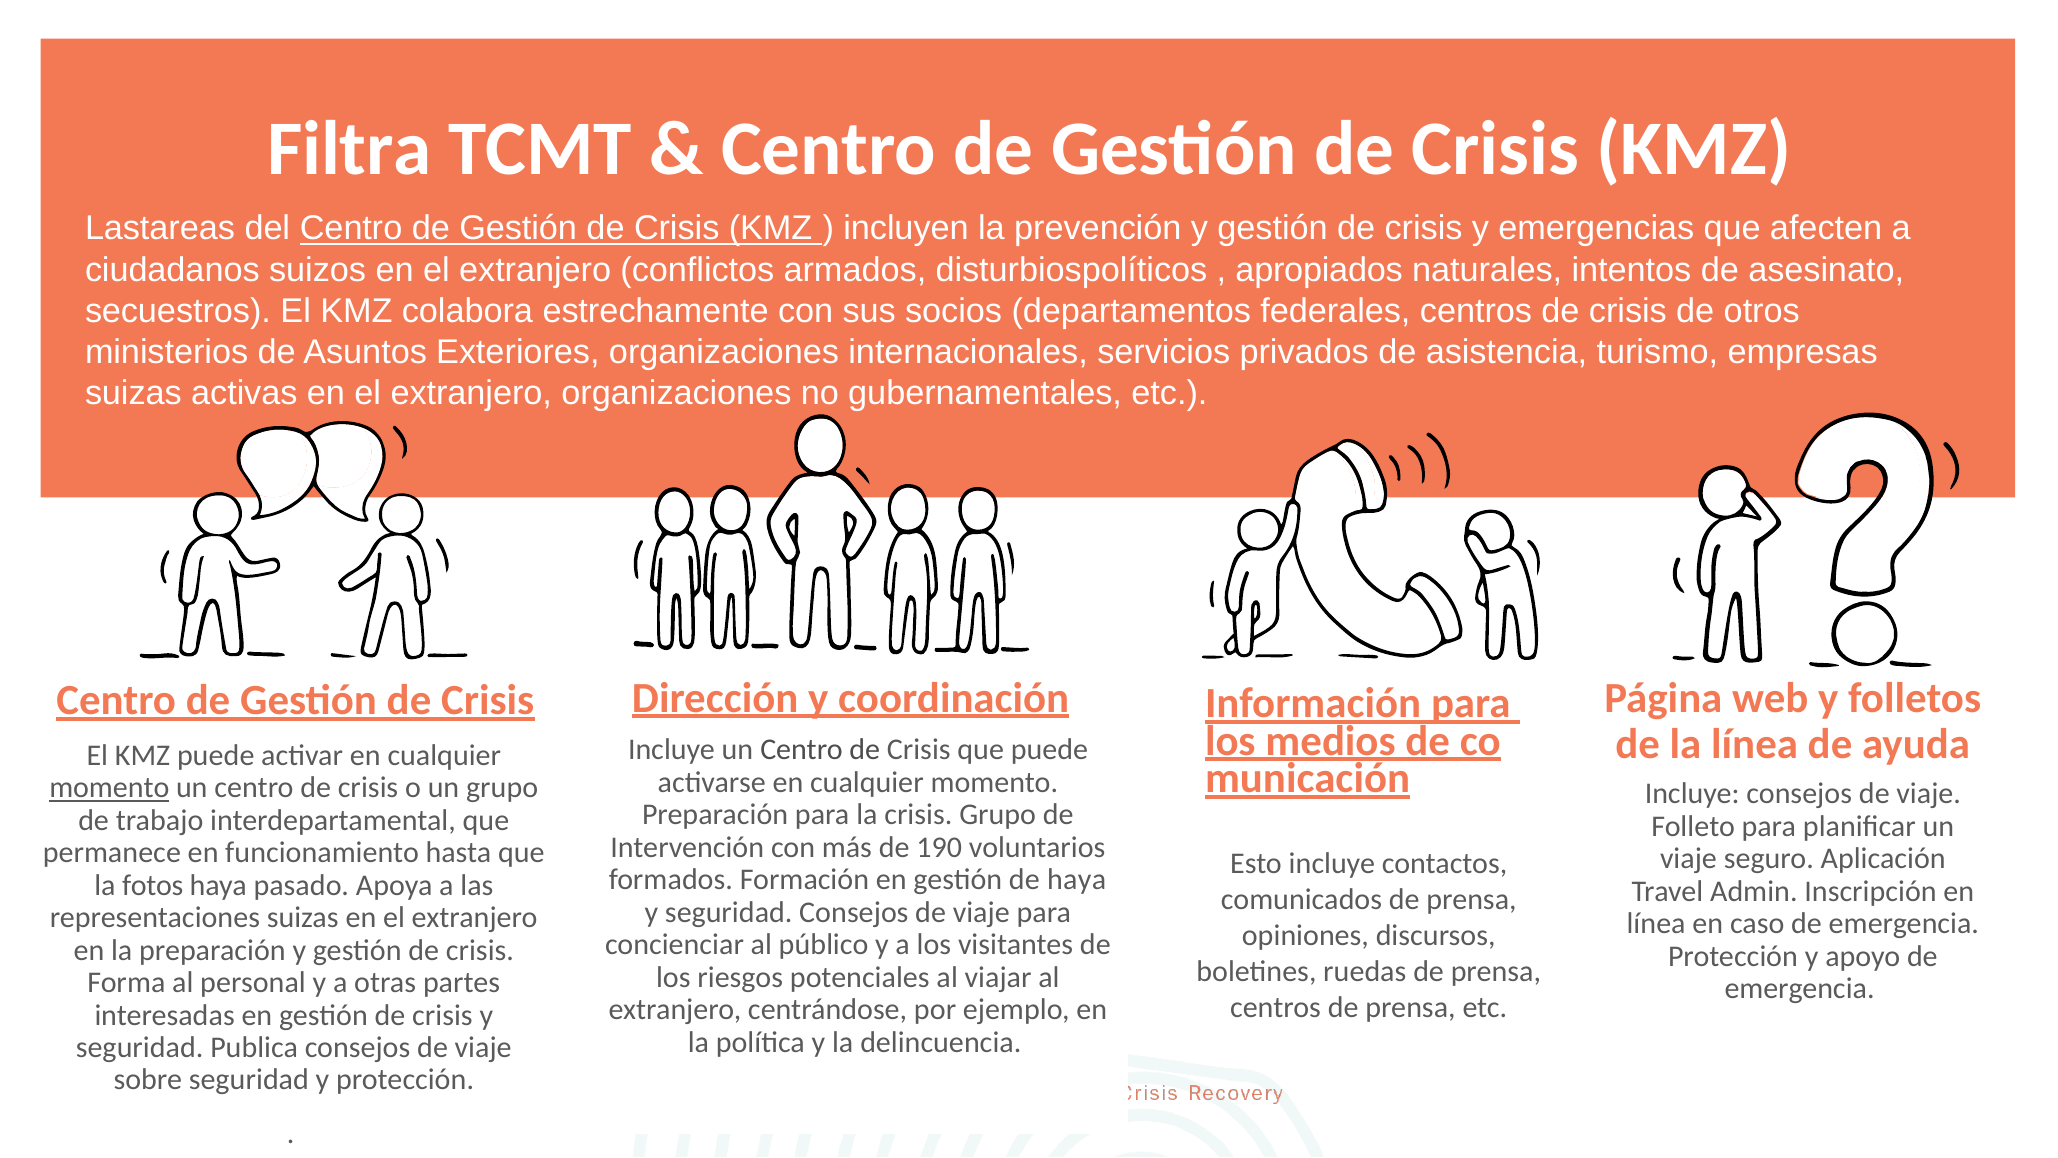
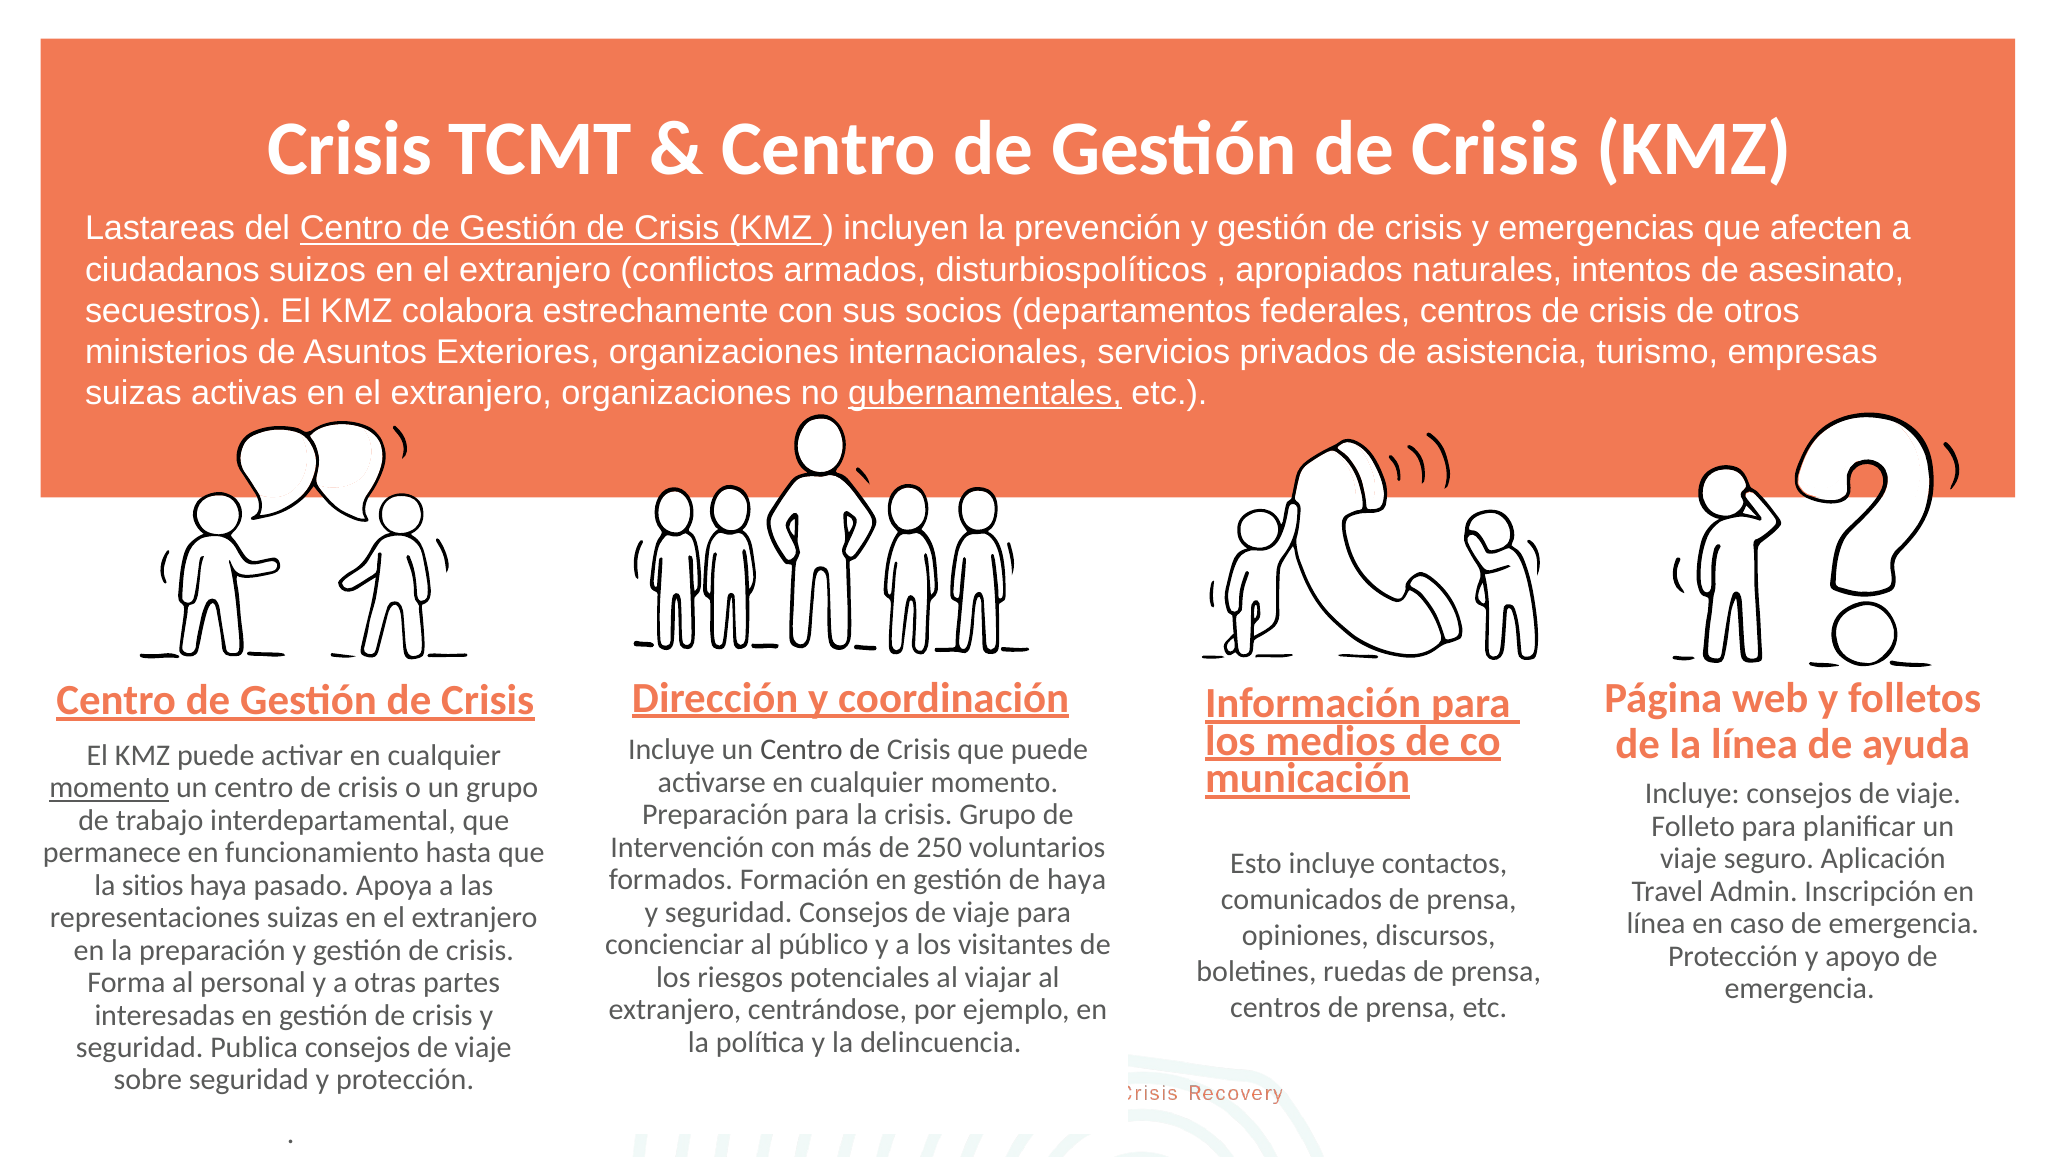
Filtra at (350, 149): Filtra -> Crisis
gubernamentales underline: none -> present
190: 190 -> 250
fotos: fotos -> sitios
